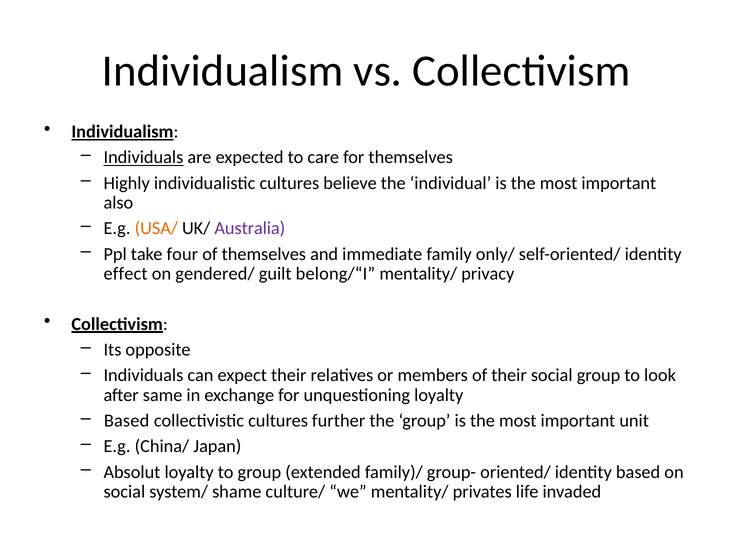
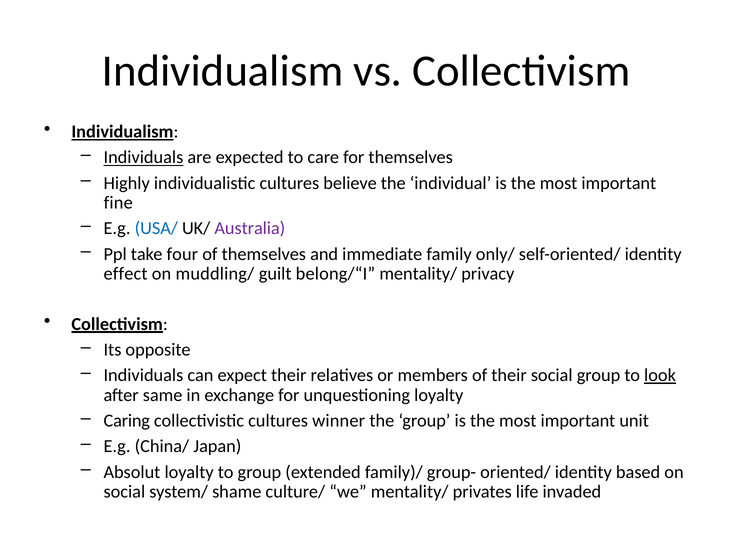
also: also -> fine
USA/ colour: orange -> blue
gendered/: gendered/ -> muddling/
look underline: none -> present
Based at (127, 421): Based -> Caring
further: further -> winner
